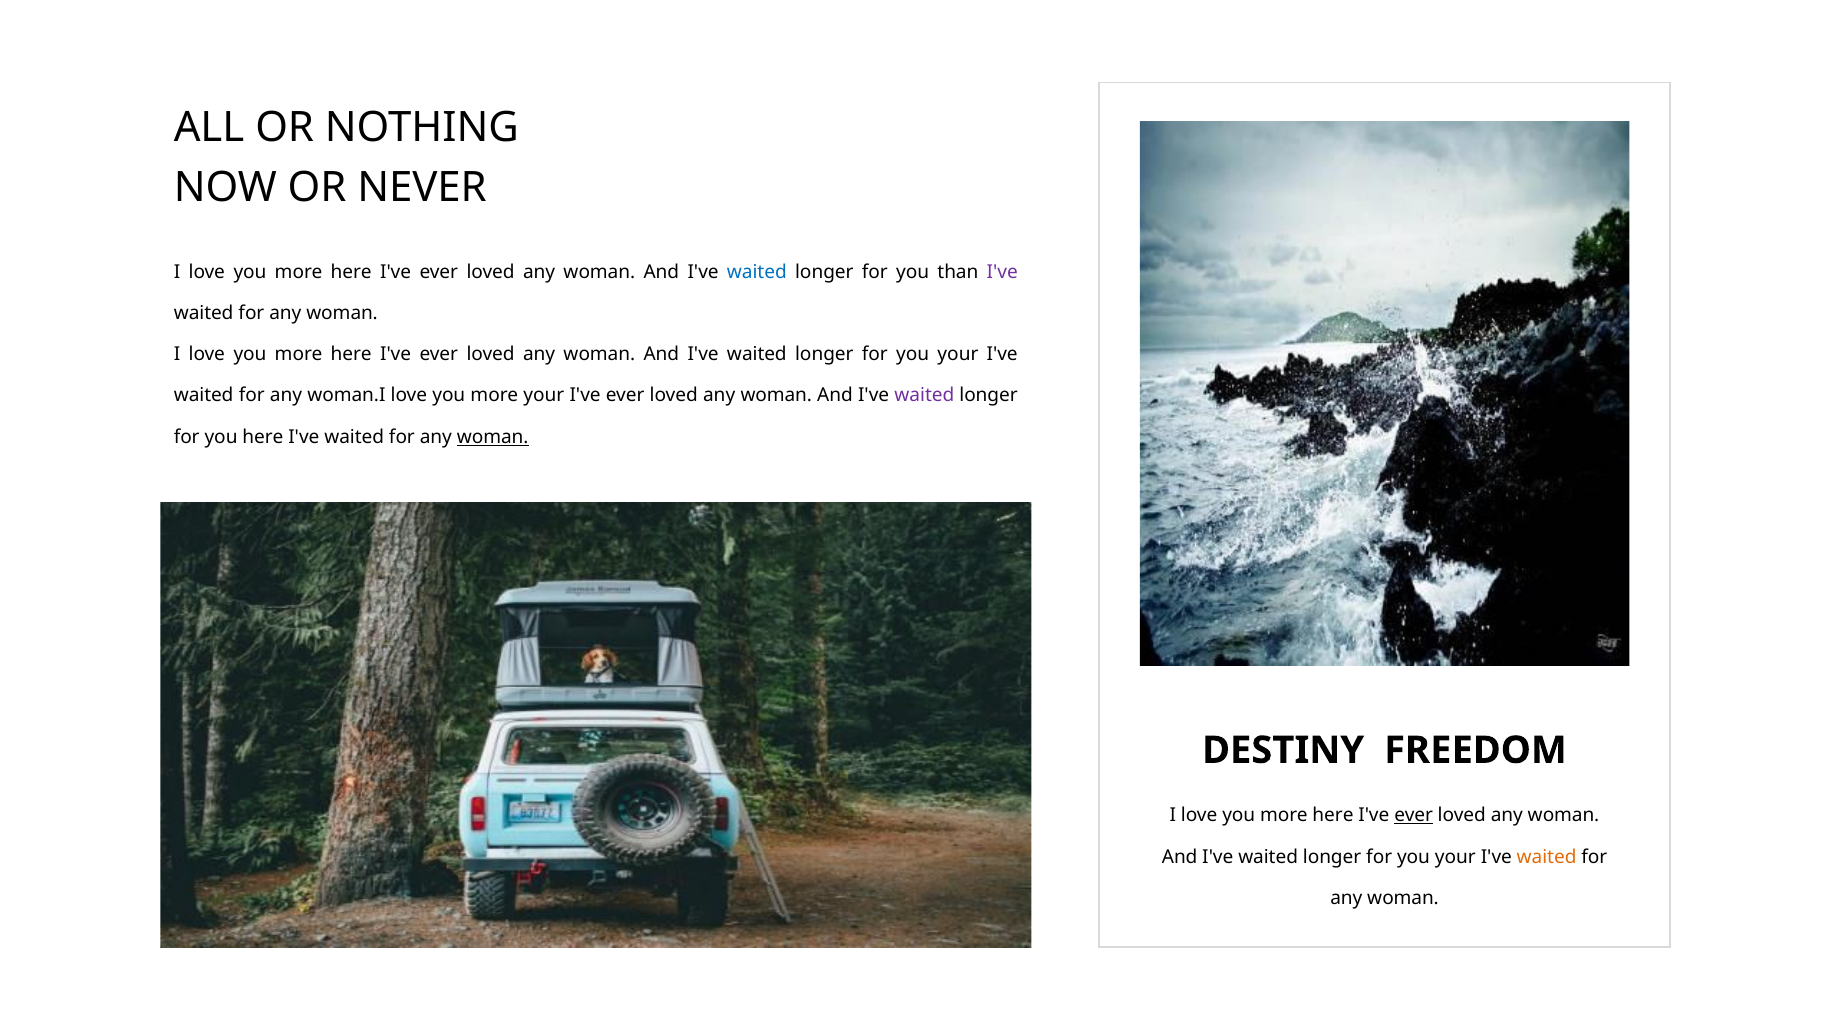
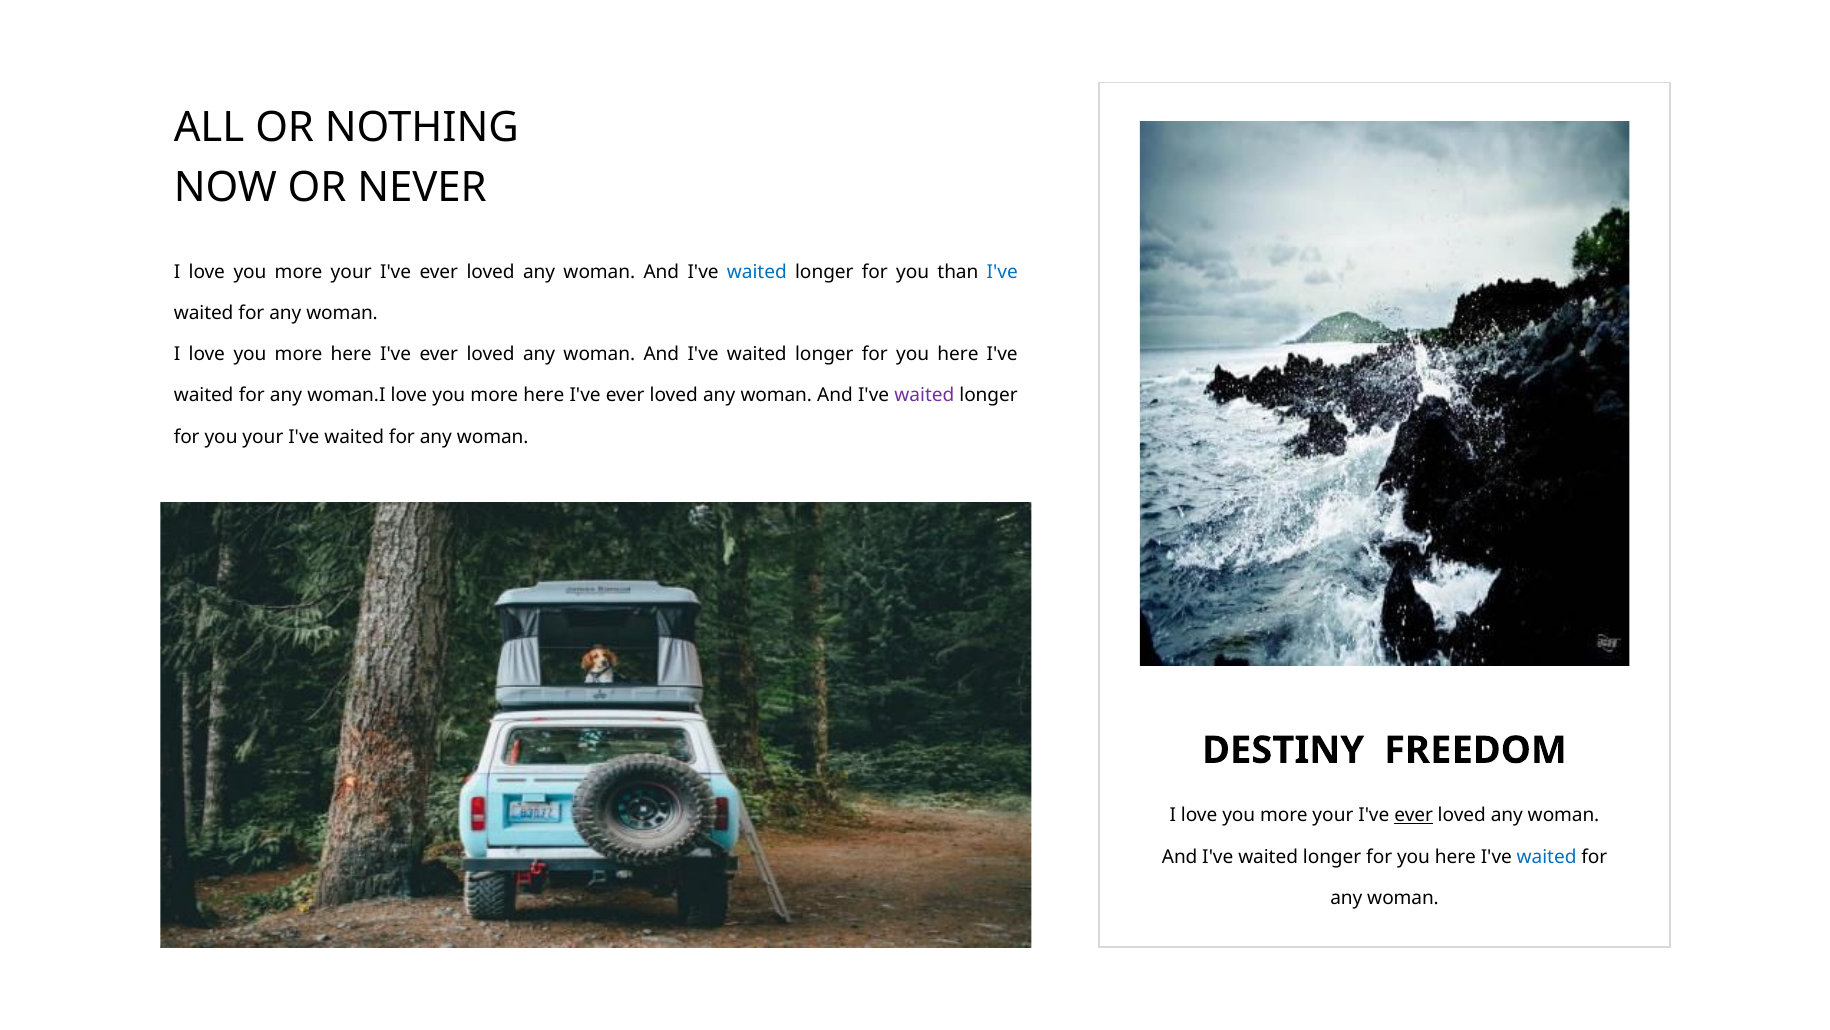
here at (351, 272): here -> your
I've at (1002, 272) colour: purple -> blue
your at (958, 354): your -> here
your at (544, 395): your -> here
you here: here -> your
woman at (493, 437) underline: present -> none
here at (1333, 815): here -> your
your at (1455, 856): your -> here
waited at (1547, 856) colour: orange -> blue
